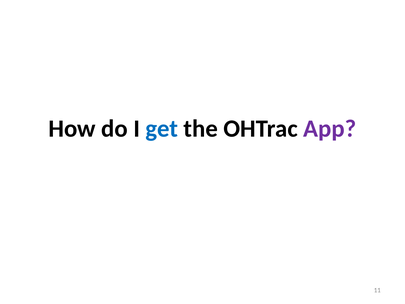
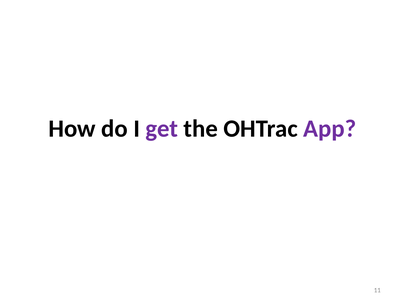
get colour: blue -> purple
